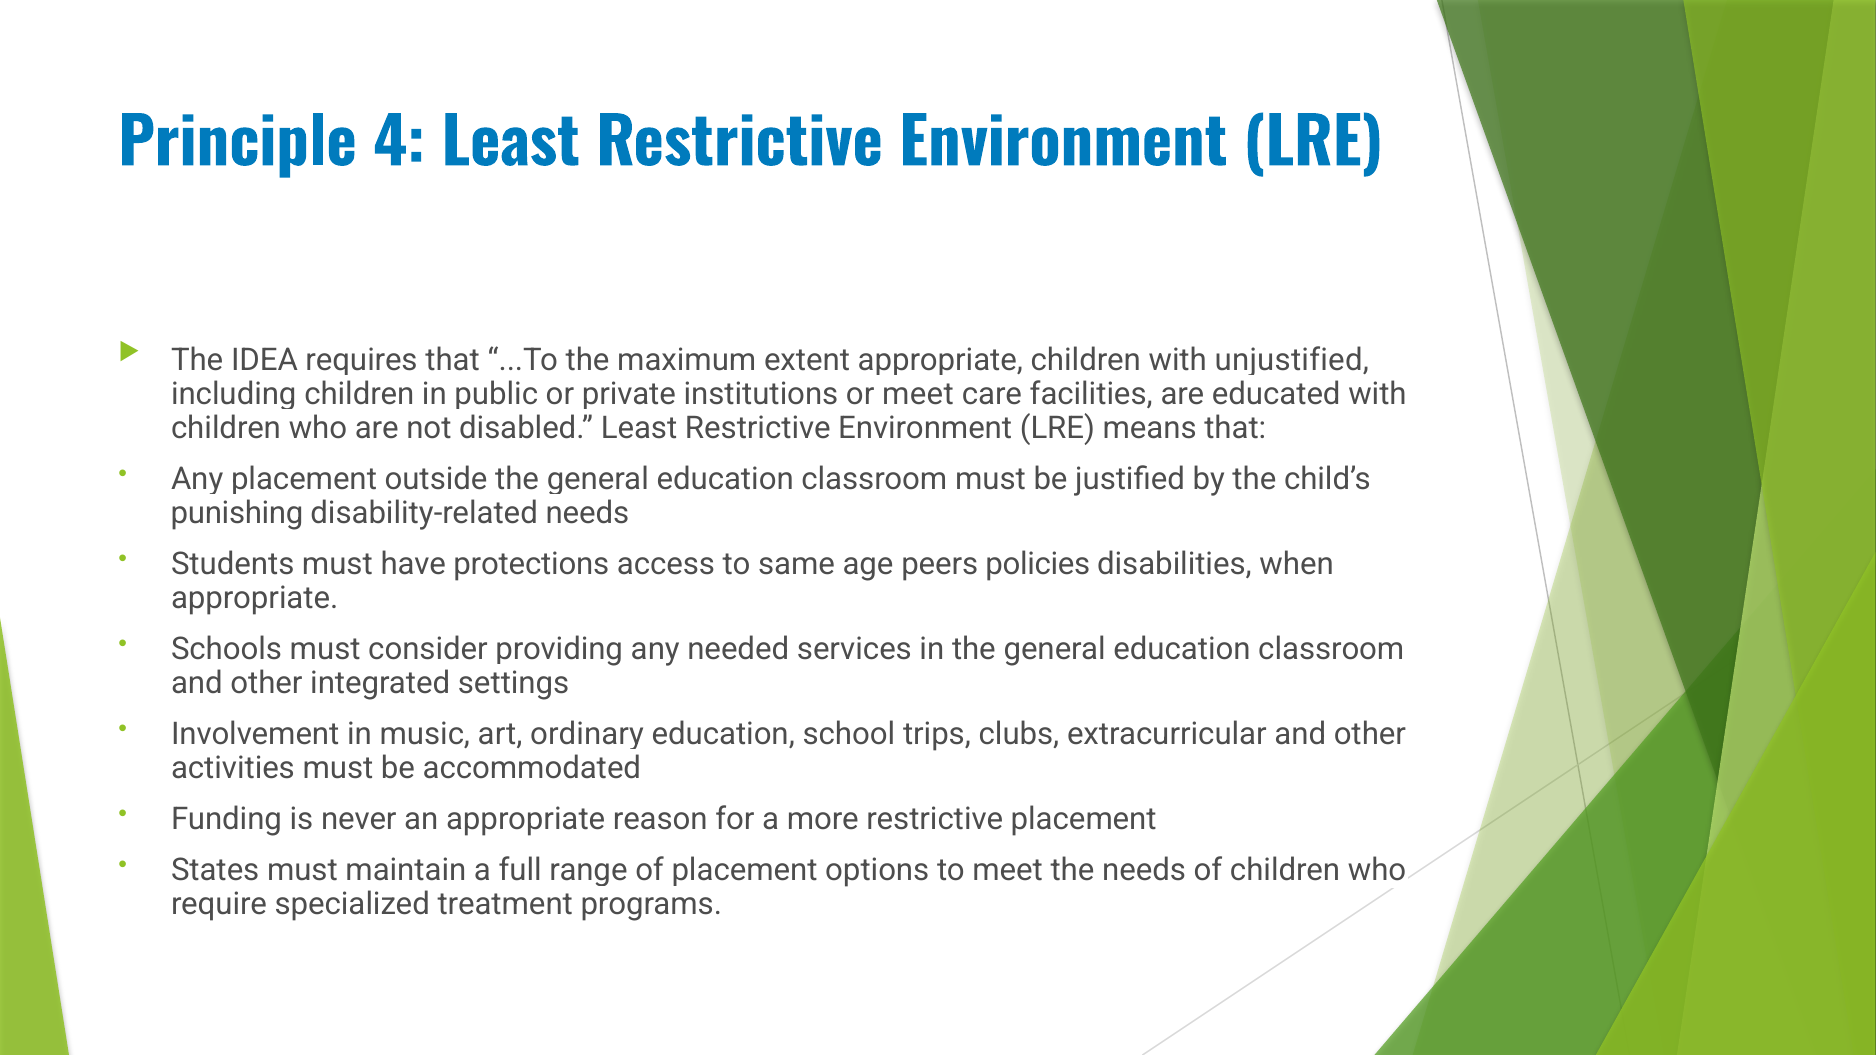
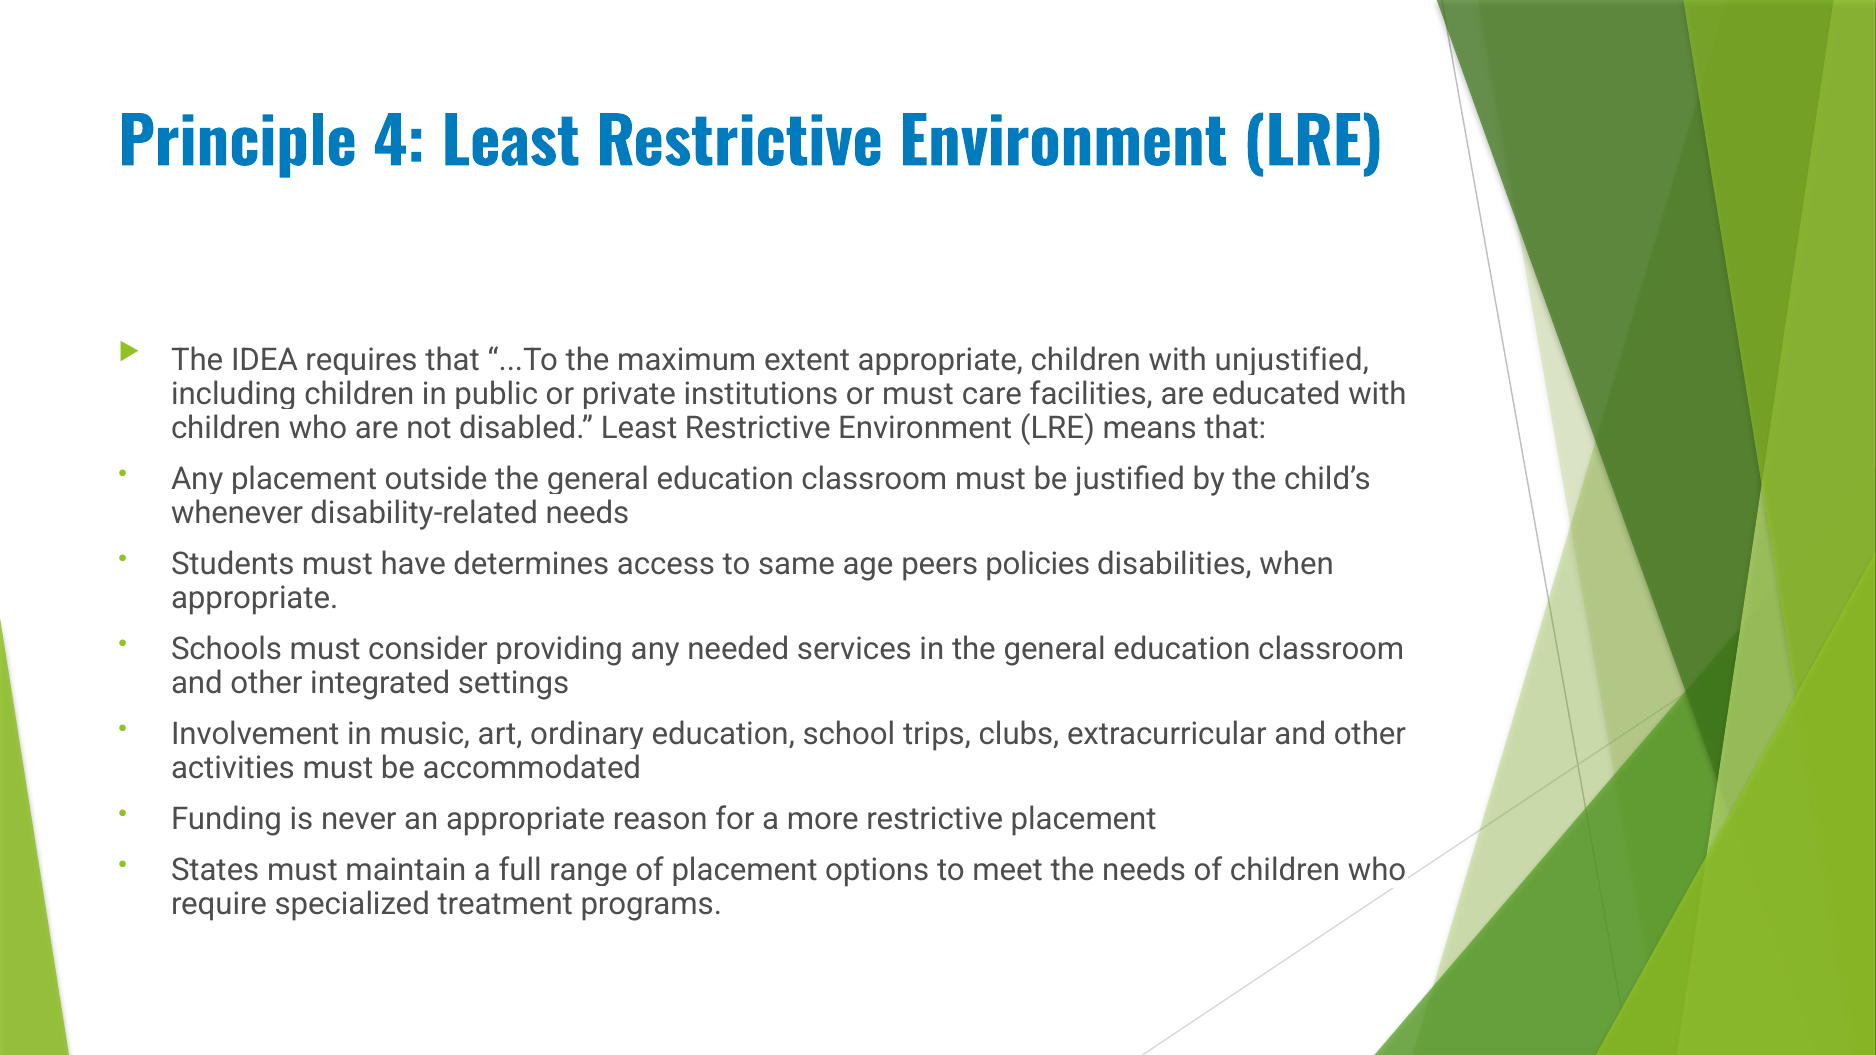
or meet: meet -> must
punishing: punishing -> whenever
protections: protections -> determines
